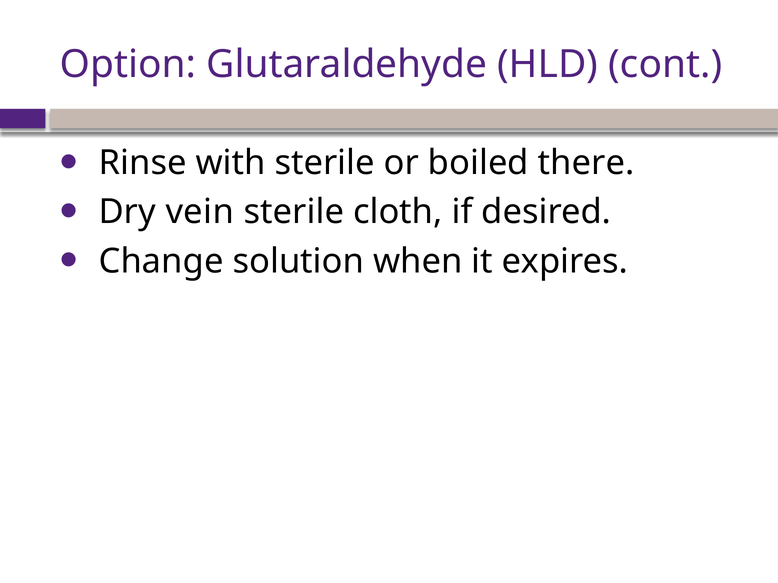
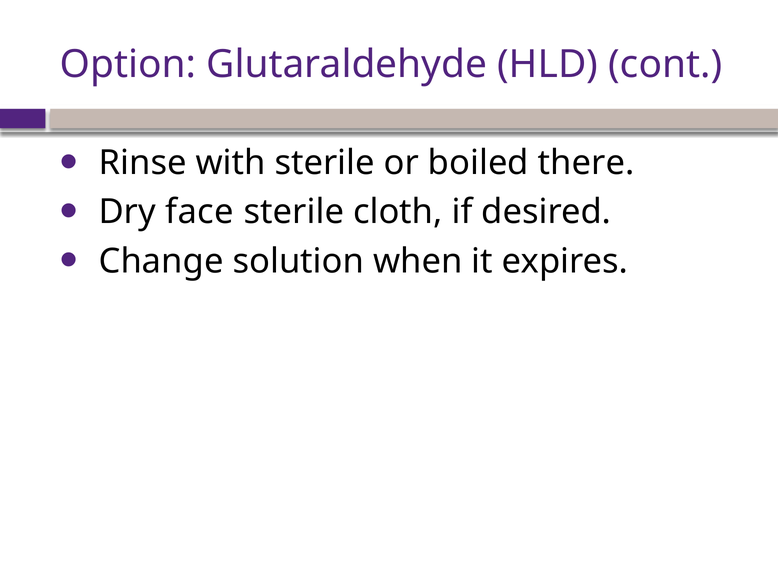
vein: vein -> face
